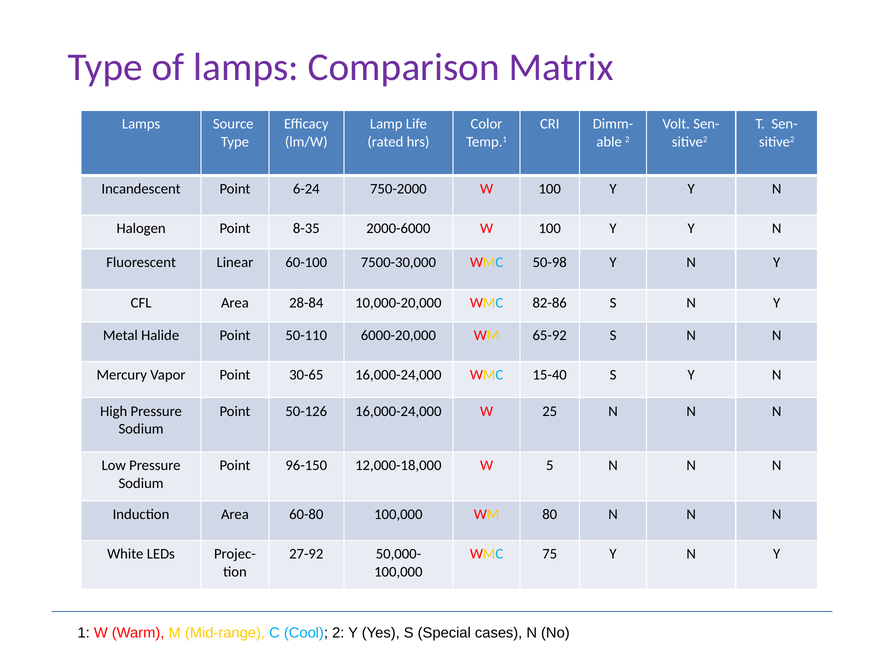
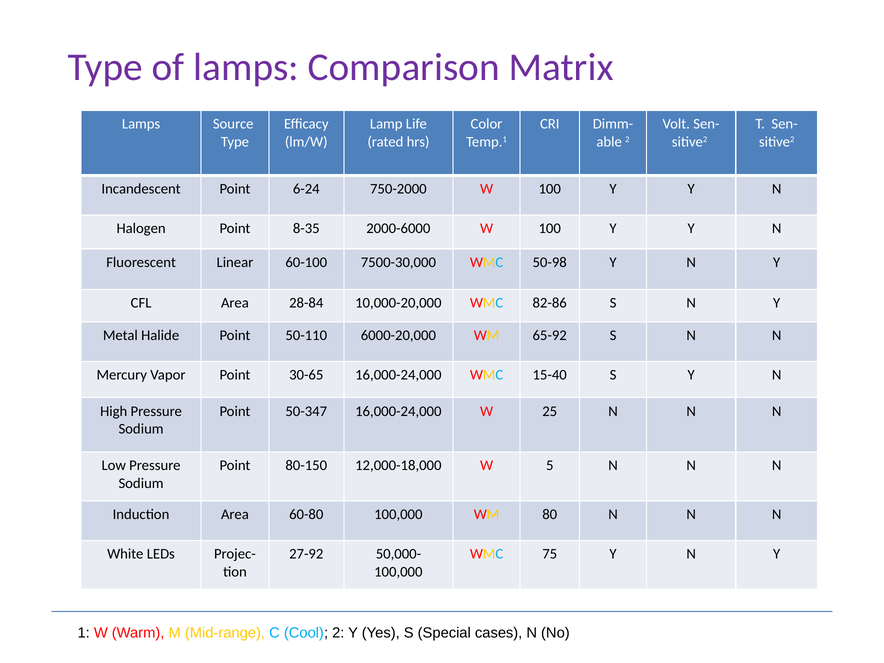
50-126: 50-126 -> 50-347
96-150: 96-150 -> 80-150
